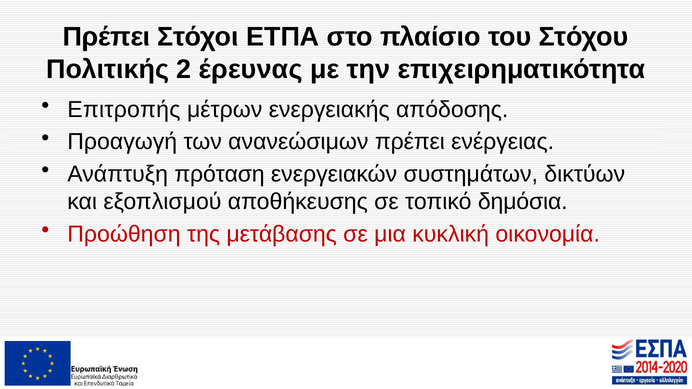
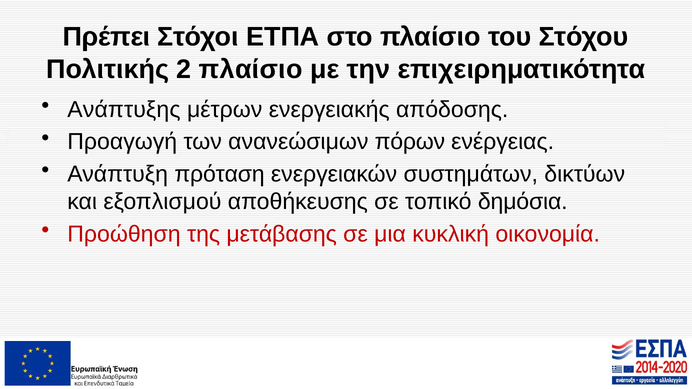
2 έρευνας: έρευνας -> πλαίσιο
Επιτροπής: Επιτροπής -> Ανάπτυξης
ανανεώσιμων πρέπει: πρέπει -> πόρων
